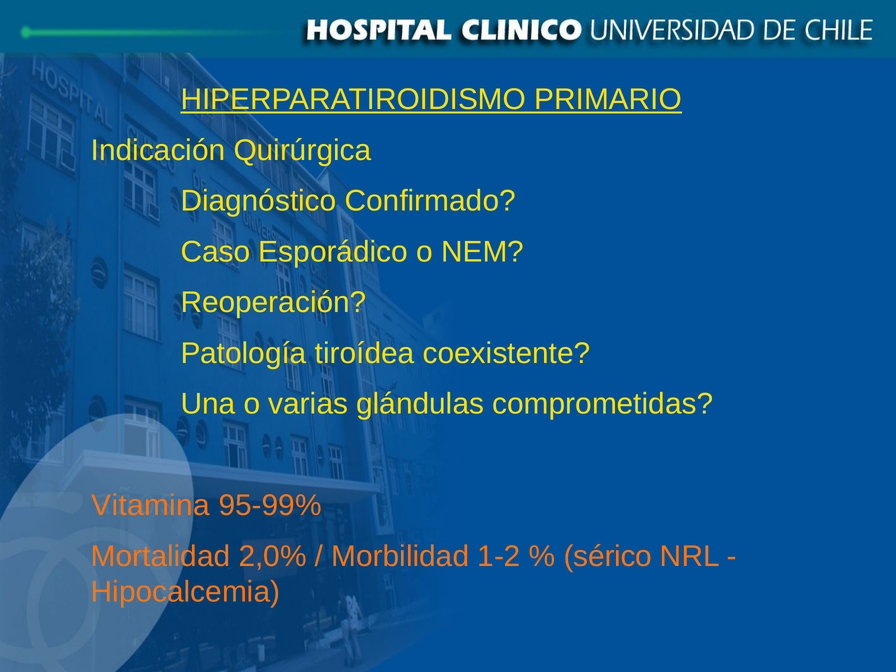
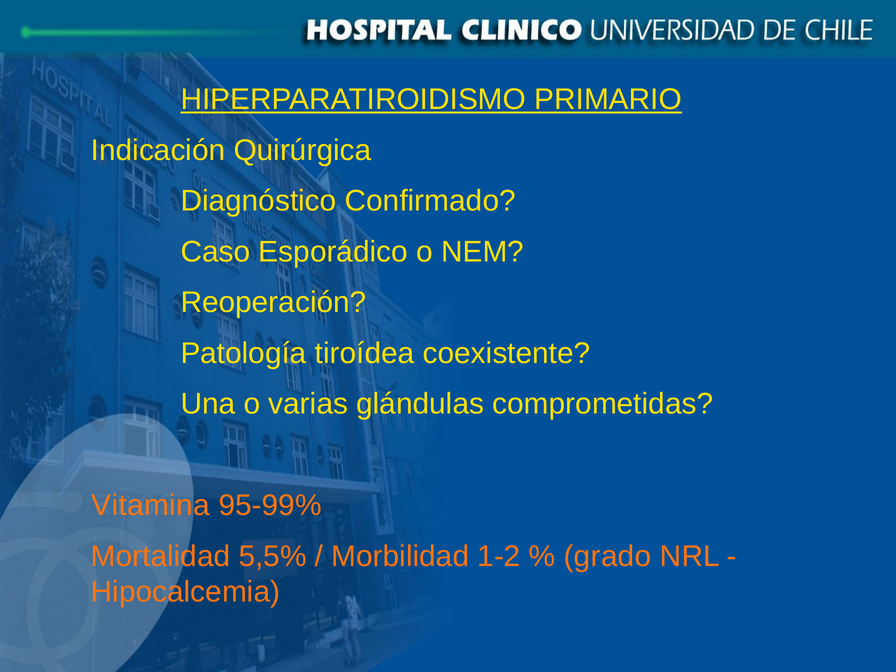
2,0%: 2,0% -> 5,5%
sérico: sérico -> grado
